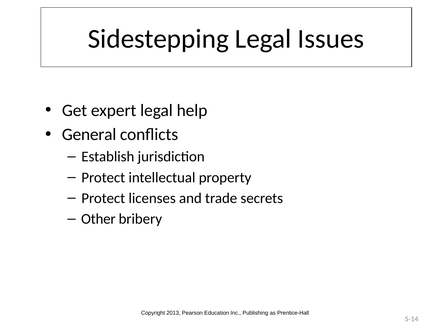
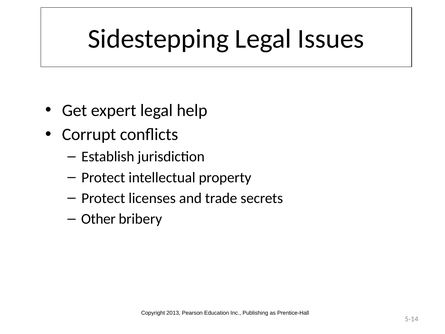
General: General -> Corrupt
